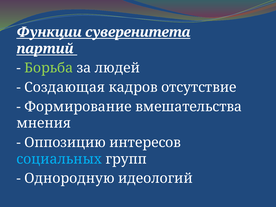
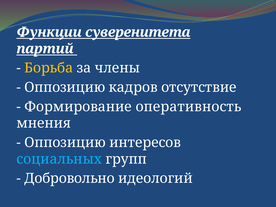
Борьба colour: light green -> yellow
людей: людей -> члены
Создающая at (65, 87): Создающая -> Оппозицию
вмешательства: вмешательства -> оперативность
Однородную: Однородную -> Добровольно
